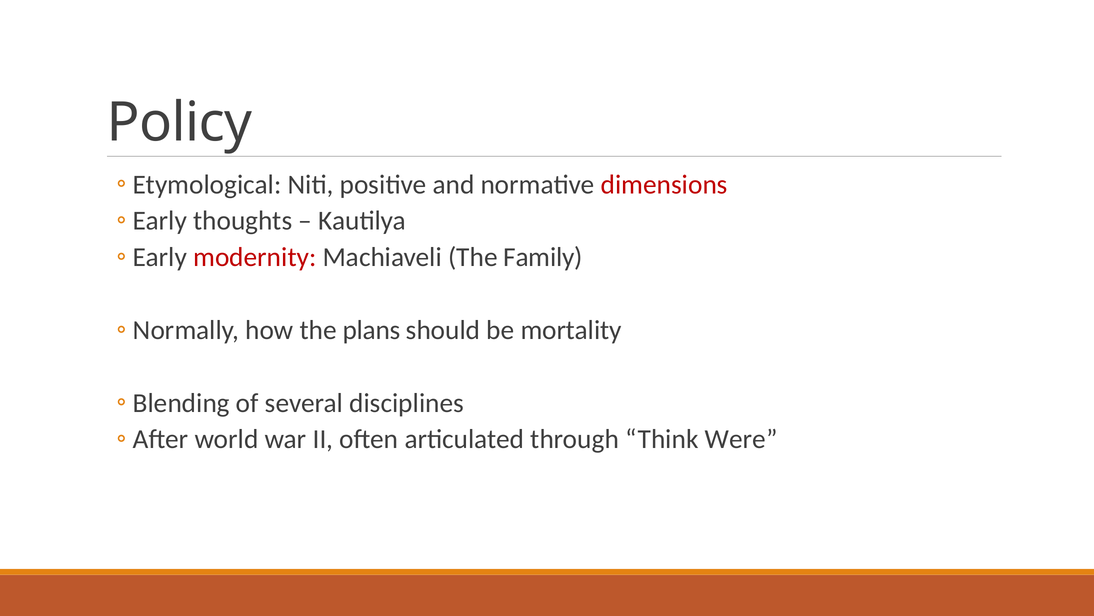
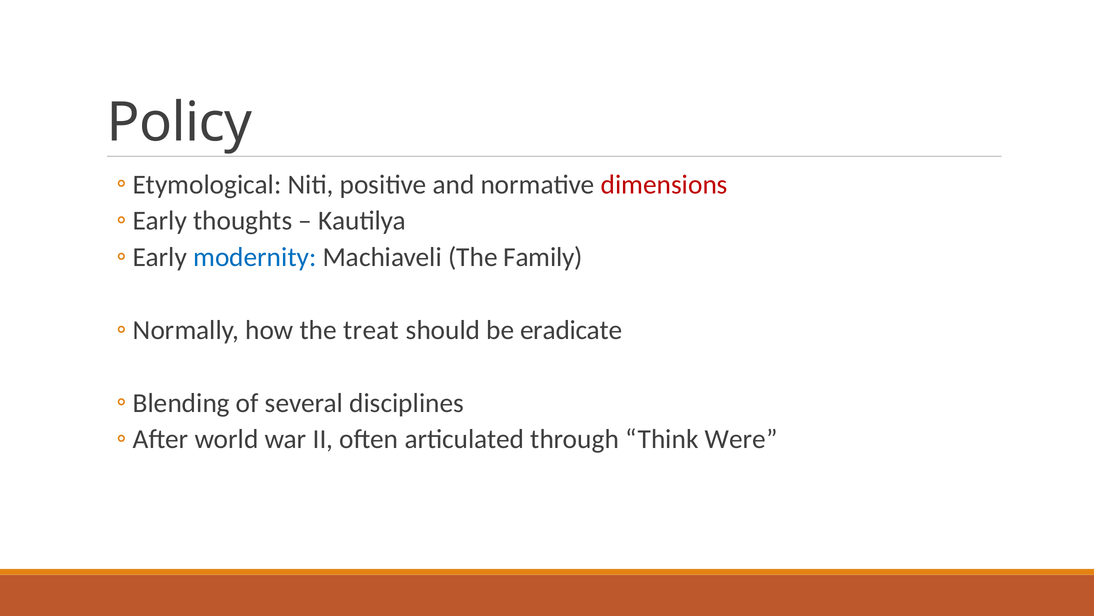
modernity colour: red -> blue
plans: plans -> treat
mortality: mortality -> eradicate
